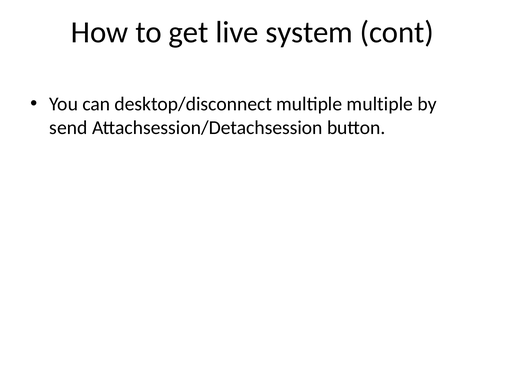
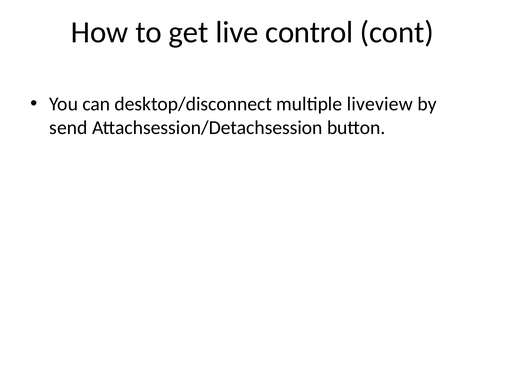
system: system -> control
multiple multiple: multiple -> liveview
